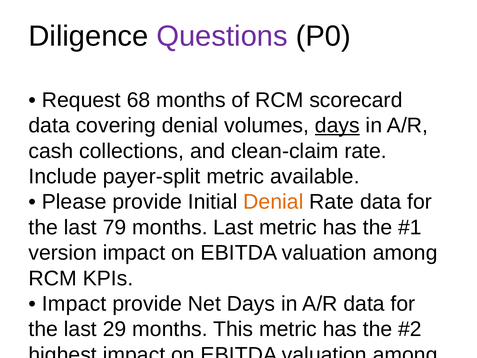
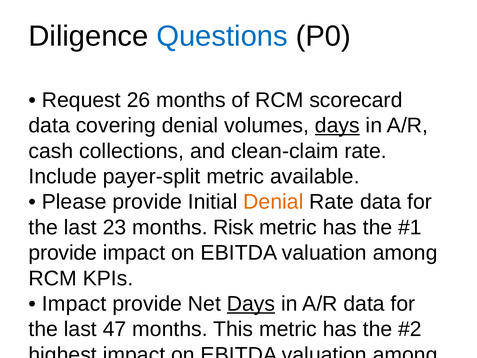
Questions colour: purple -> blue
68: 68 -> 26
79: 79 -> 23
months Last: Last -> Risk
version at (63, 253): version -> provide
Days at (251, 304) underline: none -> present
29: 29 -> 47
